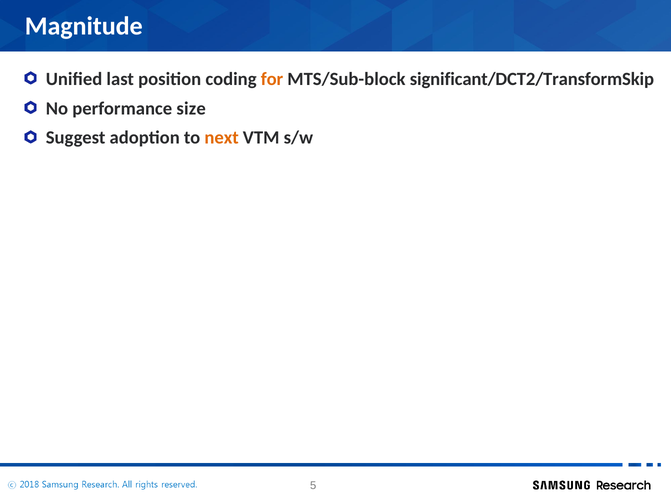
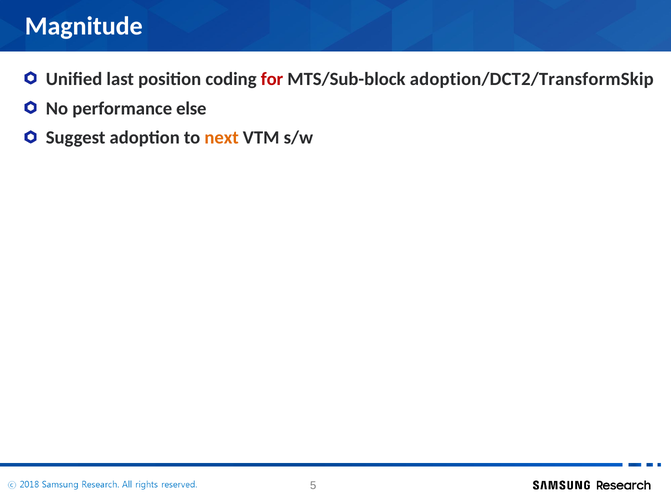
for colour: orange -> red
significant/DCT2/TransformSkip: significant/DCT2/TransformSkip -> adoption/DCT2/TransformSkip
size: size -> else
